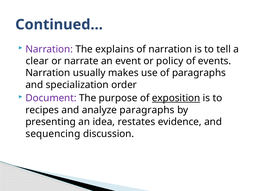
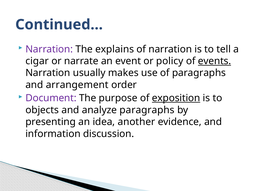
clear: clear -> cigar
events underline: none -> present
specialization: specialization -> arrangement
recipes: recipes -> objects
restates: restates -> another
sequencing: sequencing -> information
